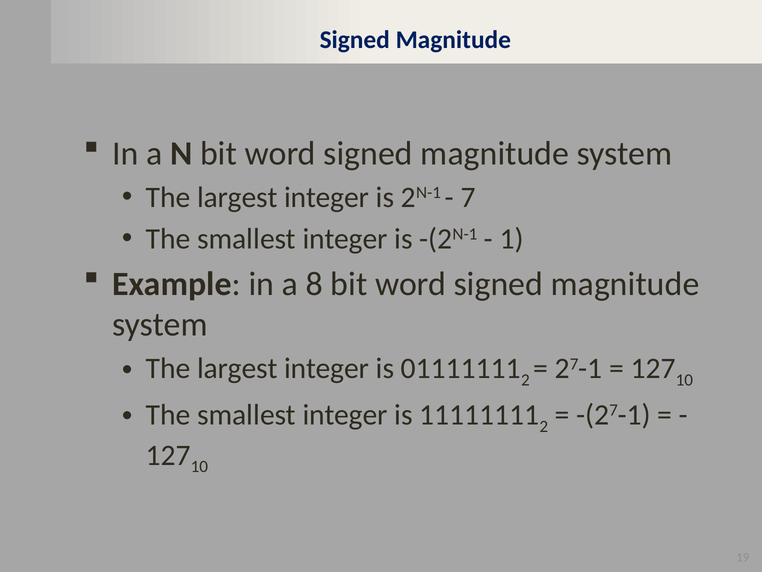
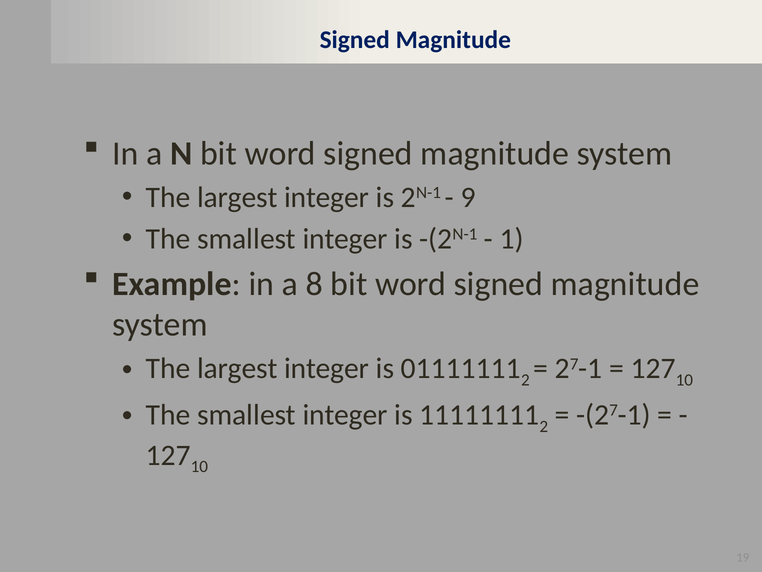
7: 7 -> 9
